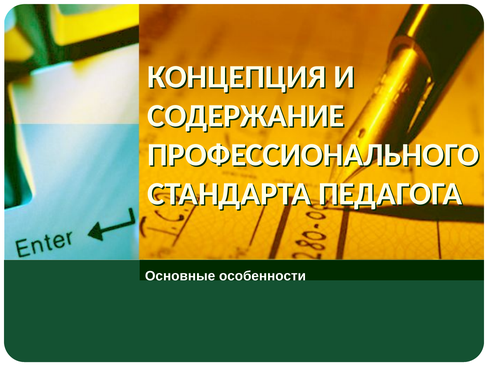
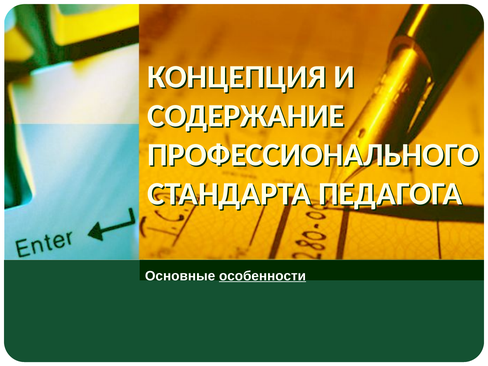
особенности underline: none -> present
